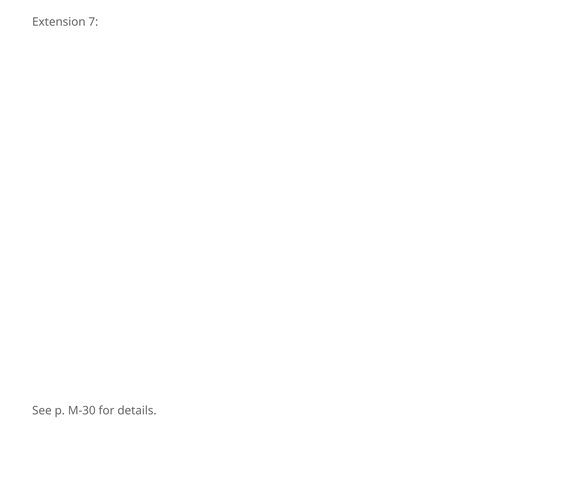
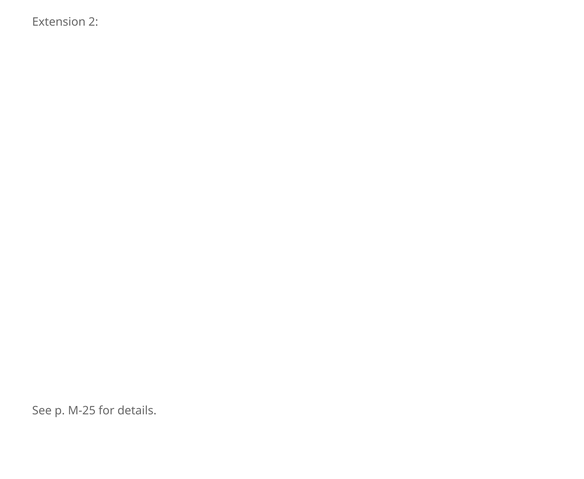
7: 7 -> 2
M-30: M-30 -> M-25
